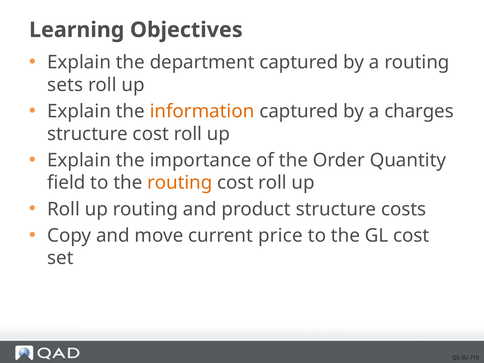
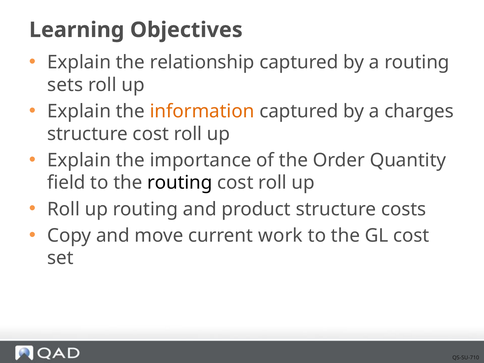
department: department -> relationship
routing at (180, 183) colour: orange -> black
price: price -> work
